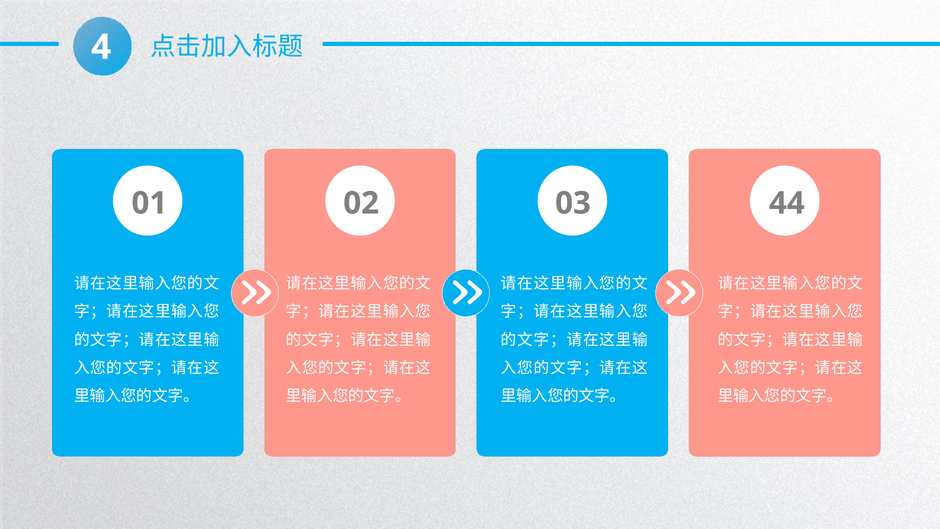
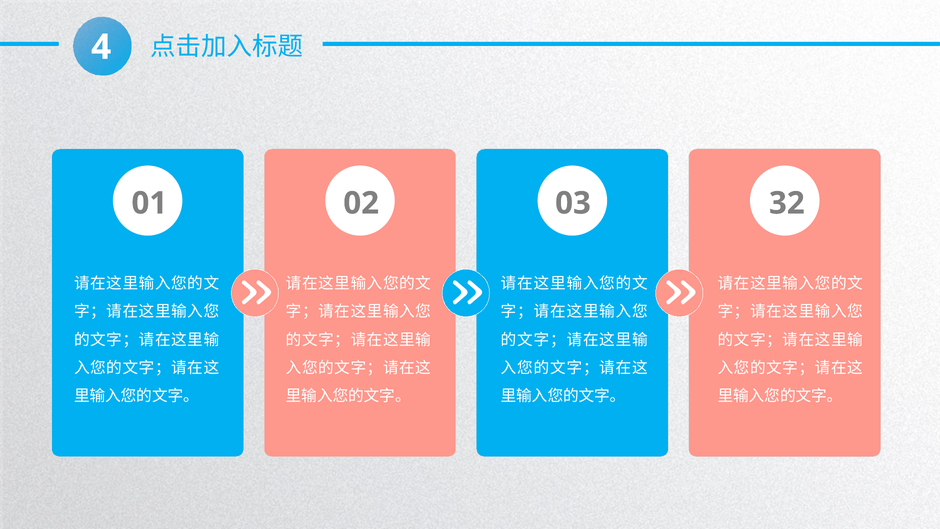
44: 44 -> 32
